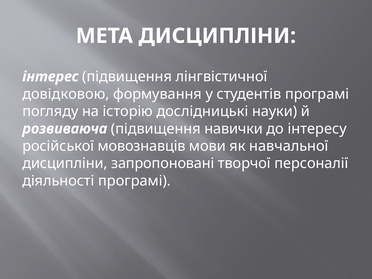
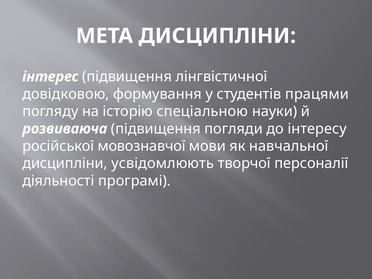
студентів програмі: програмі -> працями
дослідницькі: дослідницькі -> спеціальною
навички: навички -> погляди
мовознавців: мовознавців -> мовознавчої
запропоновані: запропоновані -> усвідомлюють
